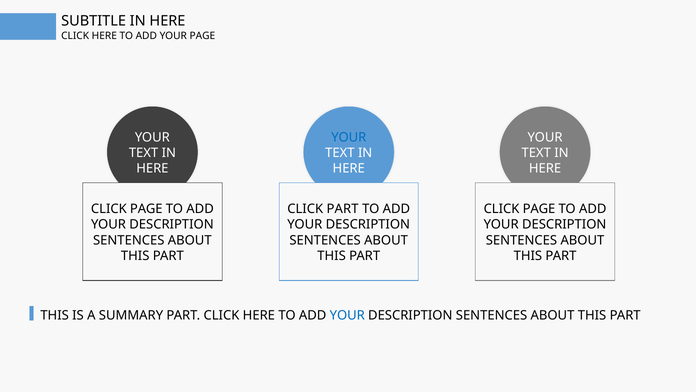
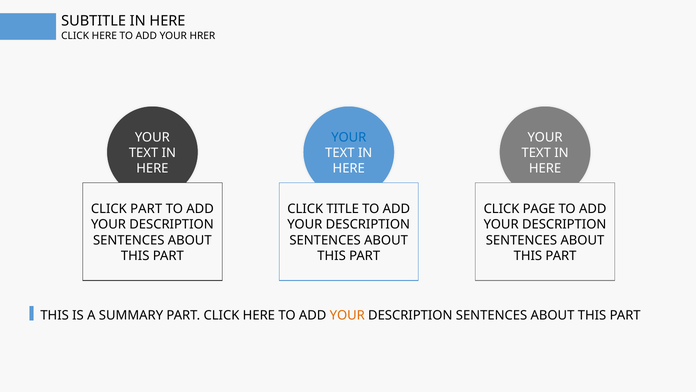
YOUR PAGE: PAGE -> HRER
PAGE at (146, 209): PAGE -> PART
CLICK PART: PART -> TITLE
YOUR at (347, 315) colour: blue -> orange
